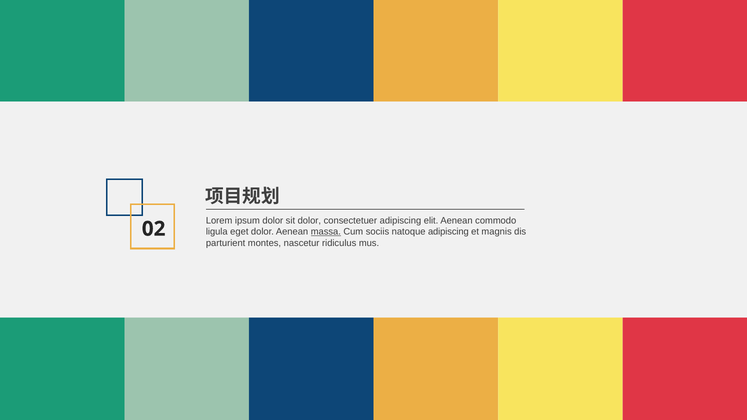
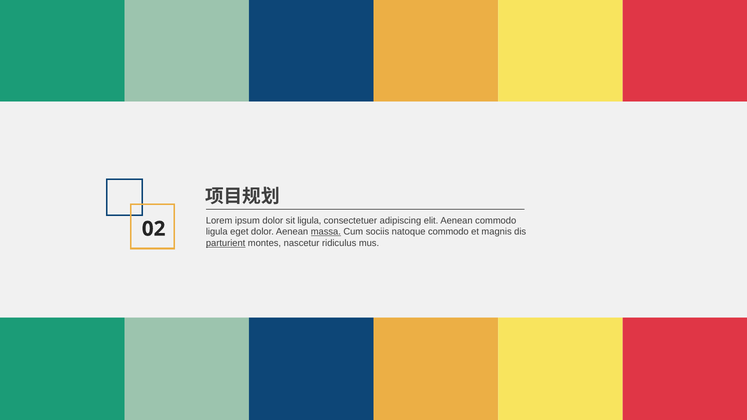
sit dolor: dolor -> ligula
natoque adipiscing: adipiscing -> commodo
parturient underline: none -> present
